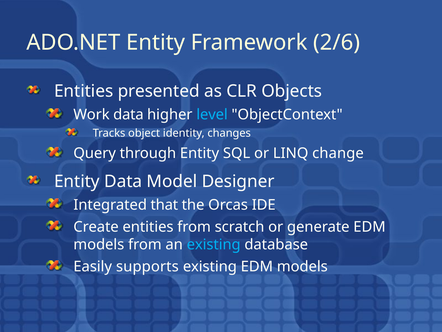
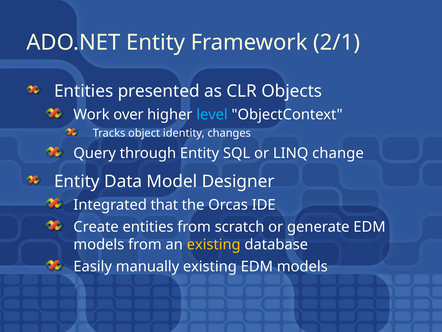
2/6: 2/6 -> 2/1
Work data: data -> over
existing at (214, 244) colour: light blue -> yellow
supports: supports -> manually
